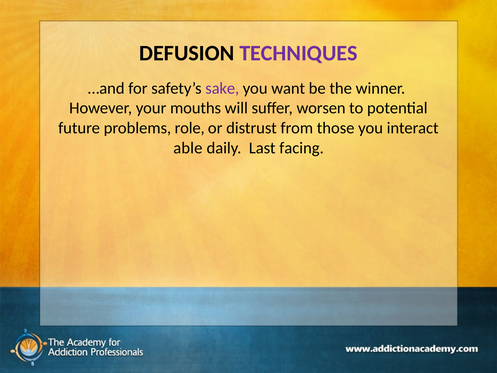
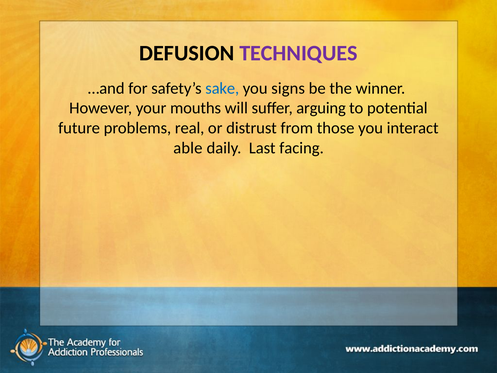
sake colour: purple -> blue
want: want -> signs
worsen: worsen -> arguing
role: role -> real
